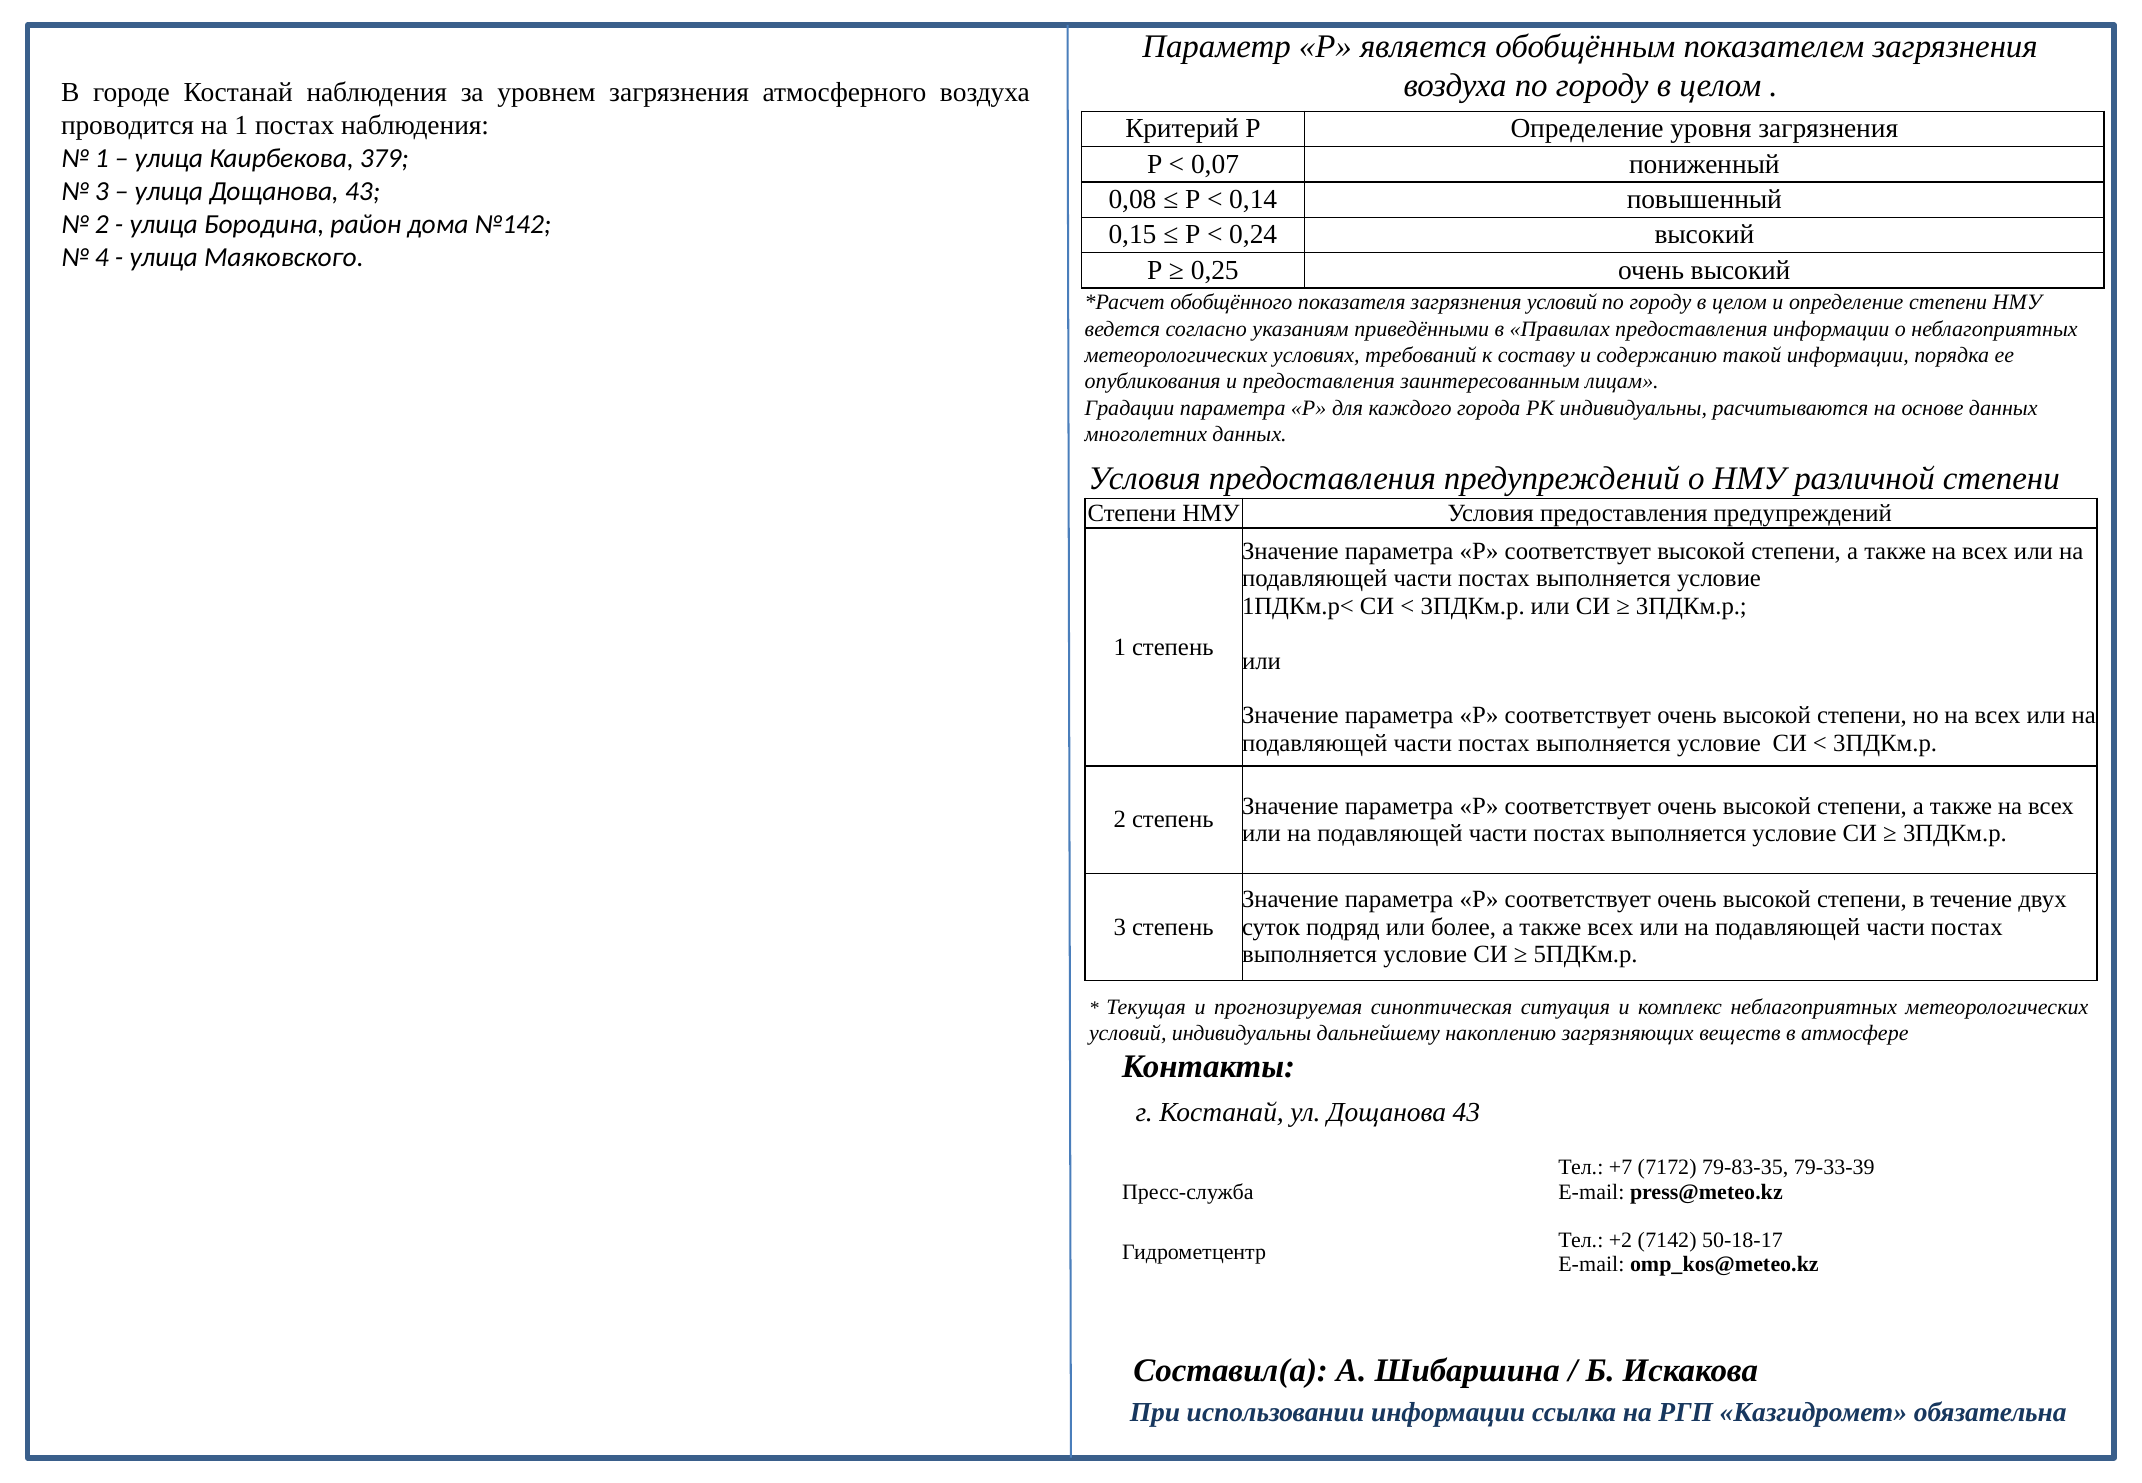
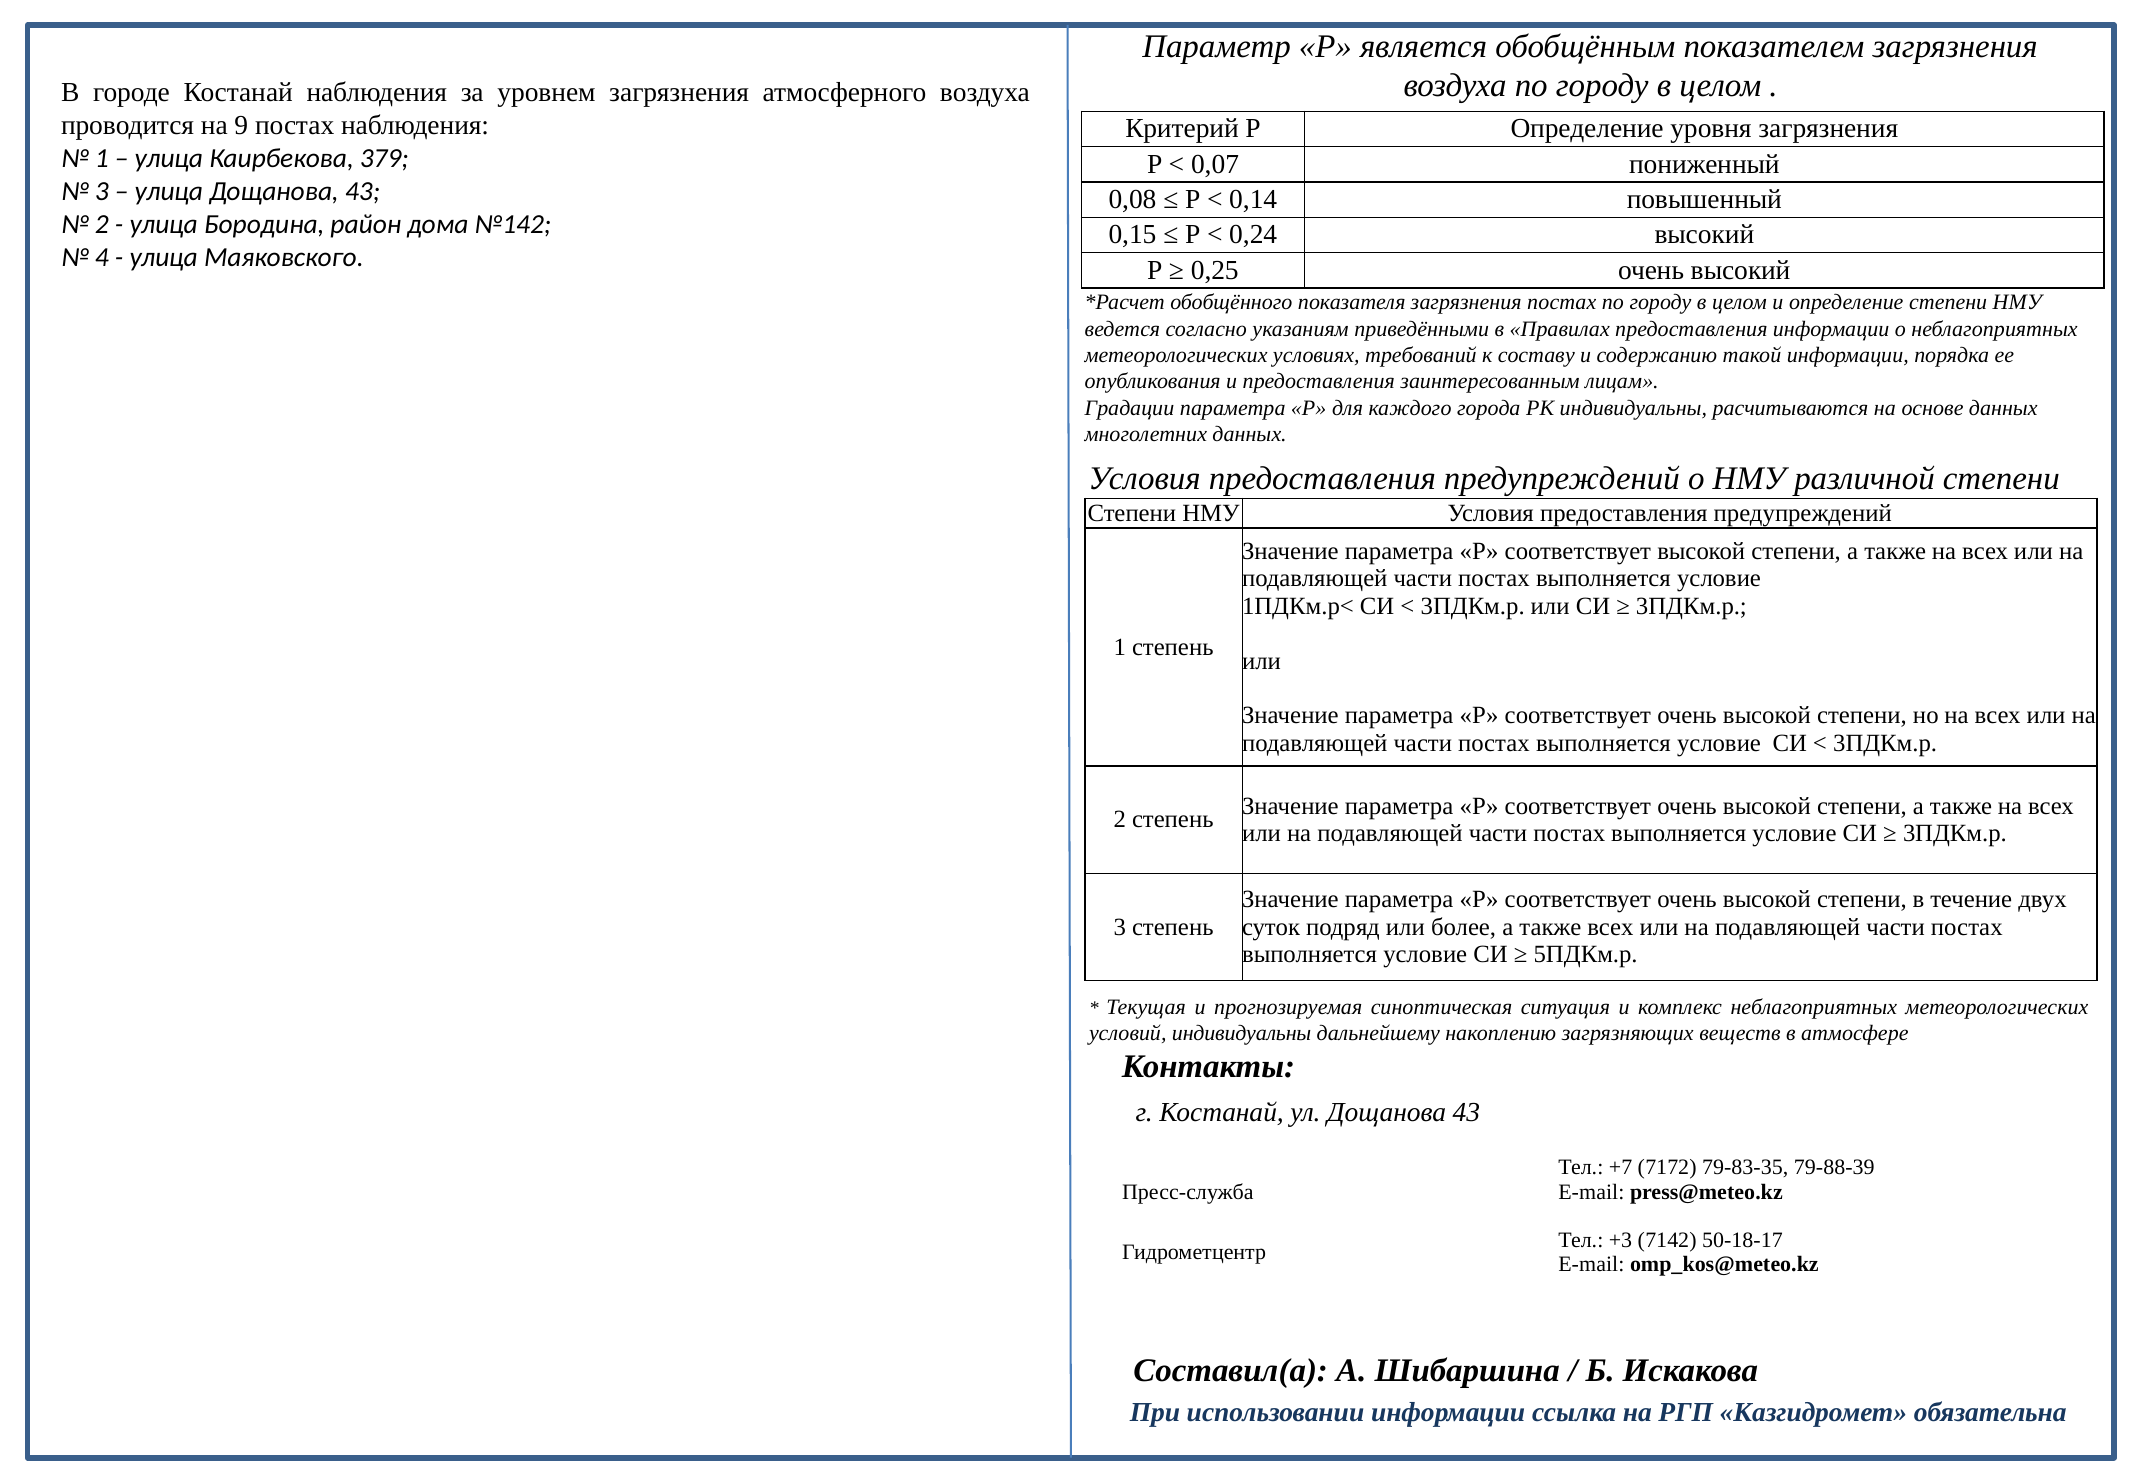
на 1: 1 -> 9
загрязнения условий: условий -> постах
79-33-39: 79-33-39 -> 79-88-39
+2: +2 -> +3
